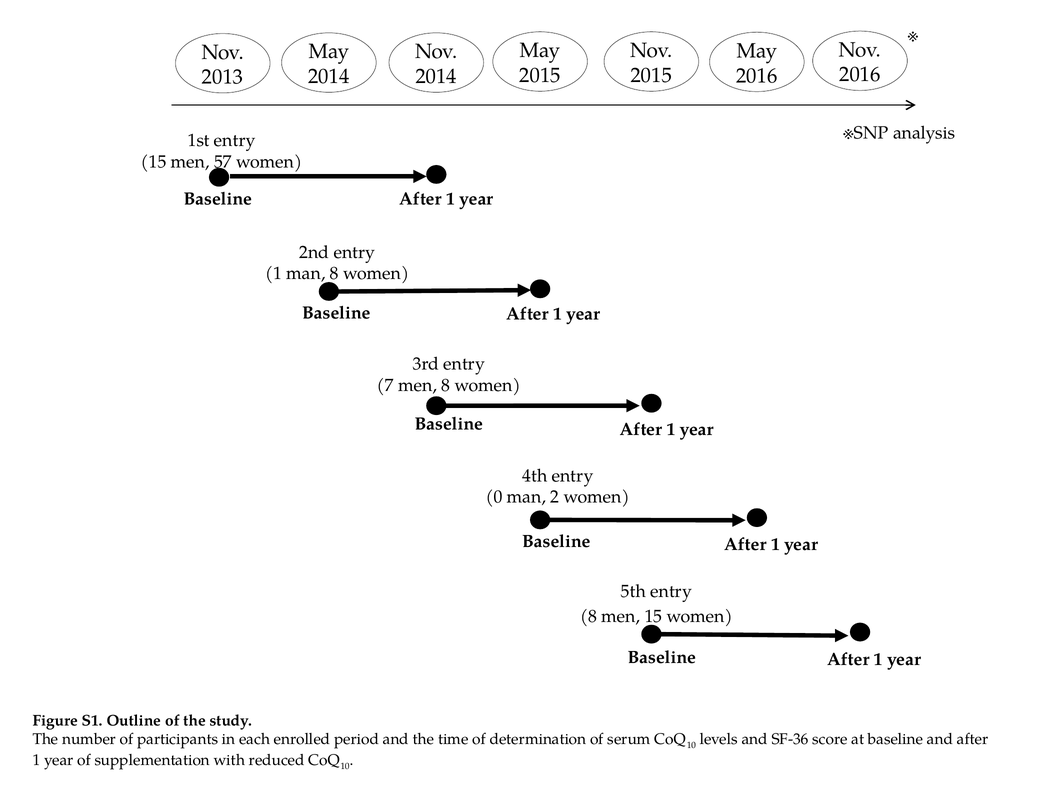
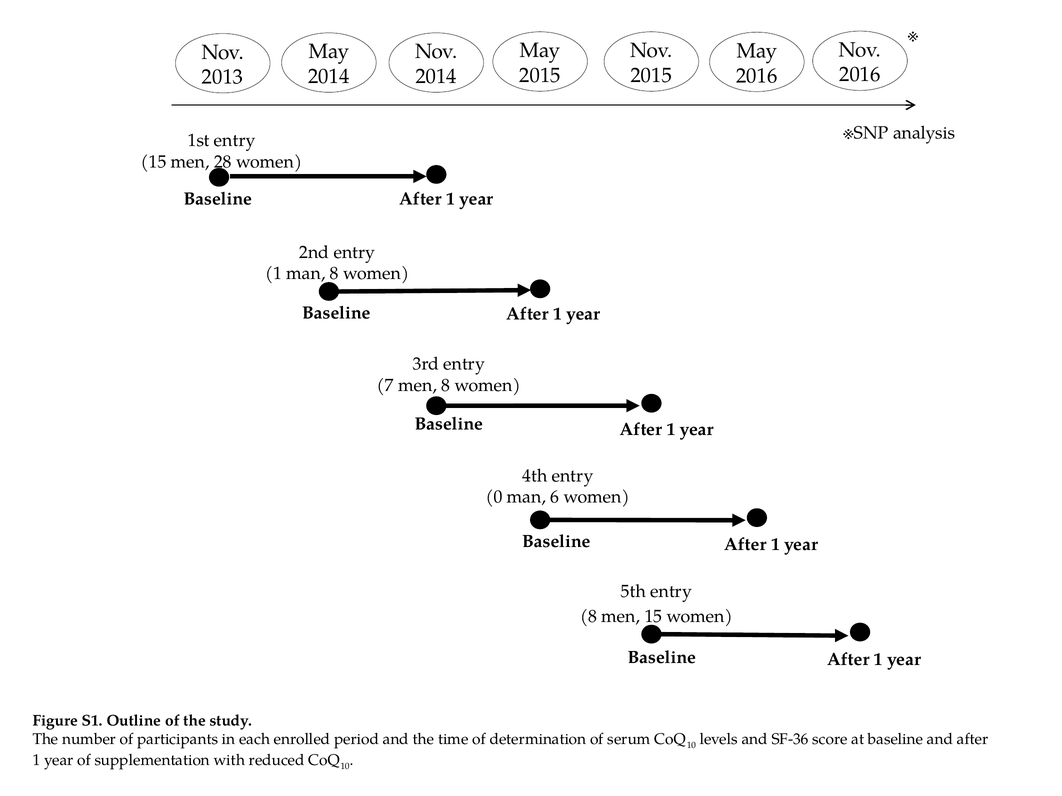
57: 57 -> 28
2: 2 -> 6
